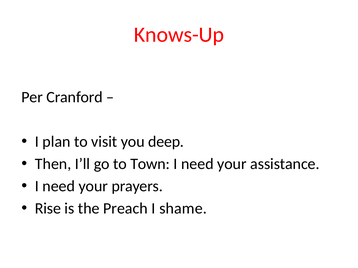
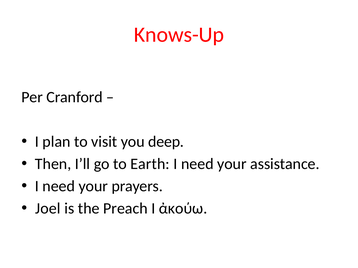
Town: Town -> Earth
Rise: Rise -> Joel
shame: shame -> ἀκούω
